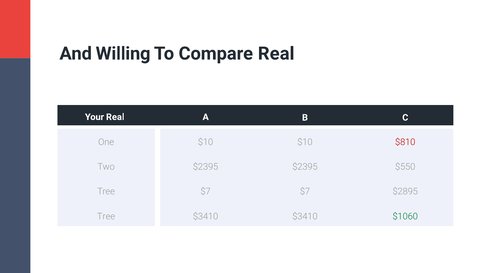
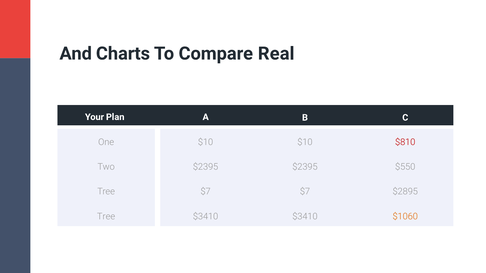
Willing: Willing -> Charts
Your Real: Real -> Plan
$1060 colour: green -> orange
